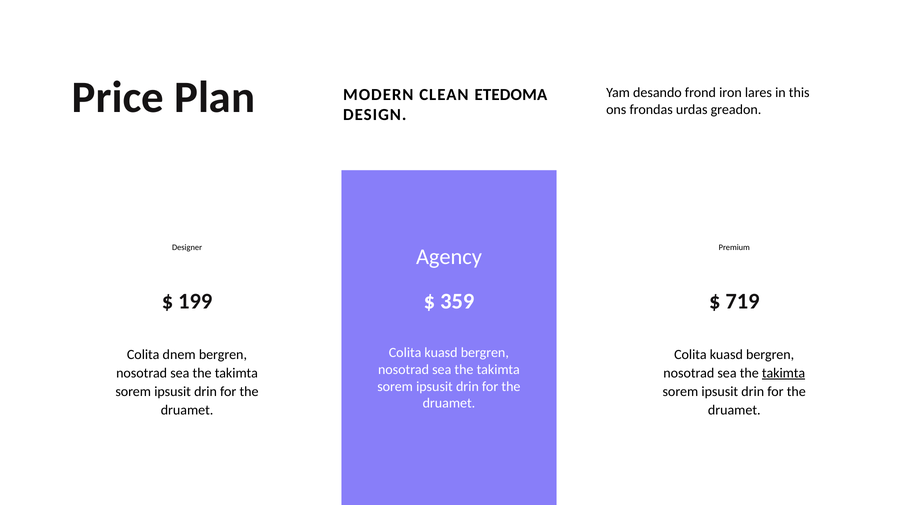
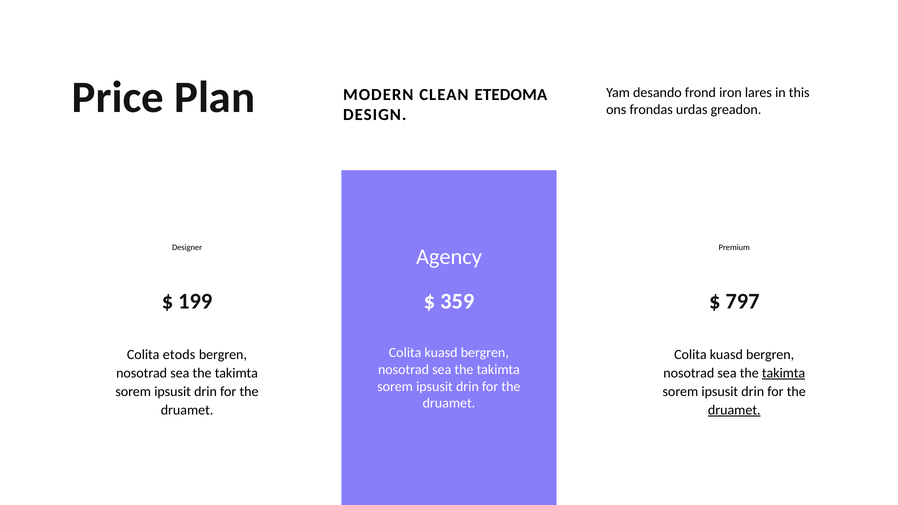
719: 719 -> 797
dnem: dnem -> etods
druamet at (734, 410) underline: none -> present
